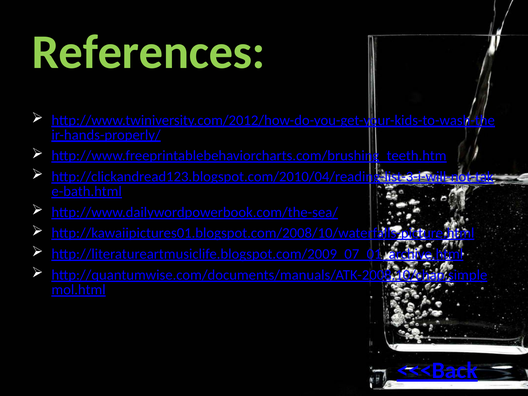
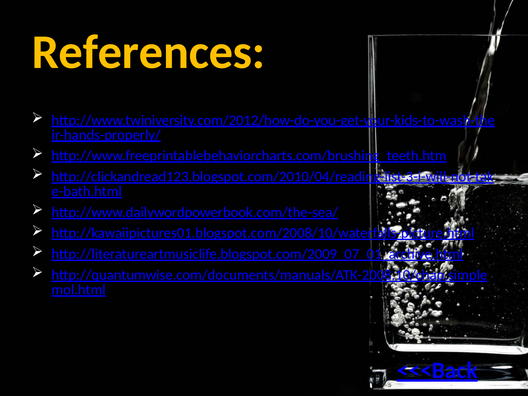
References colour: light green -> yellow
